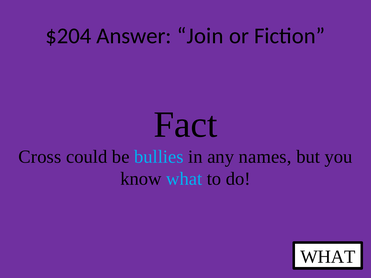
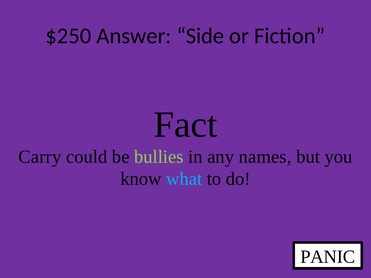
$204: $204 -> $250
Join: Join -> Side
Cross: Cross -> Carry
bullies colour: light blue -> light green
WHAT at (328, 257): WHAT -> PANIC
